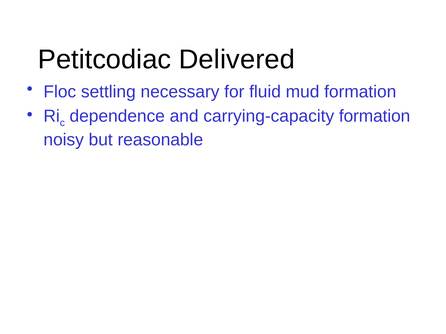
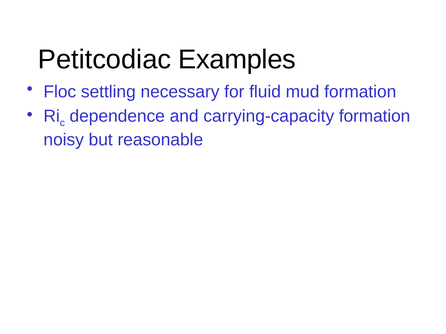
Delivered: Delivered -> Examples
